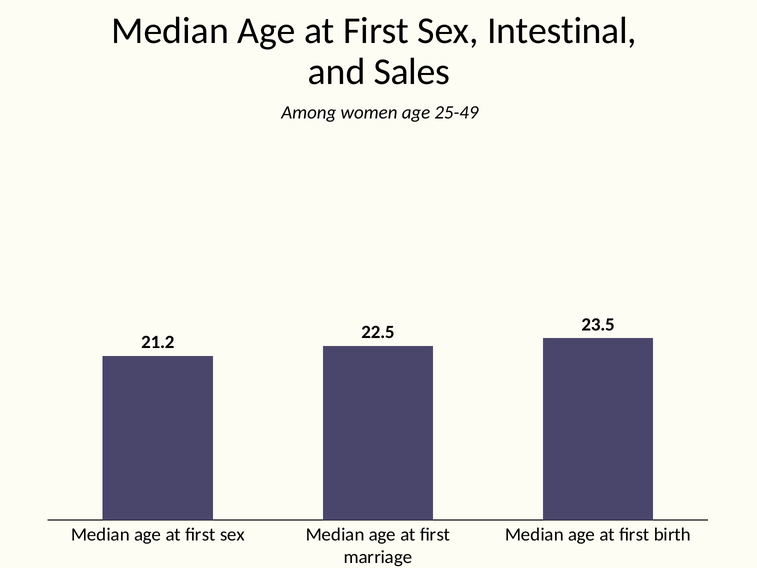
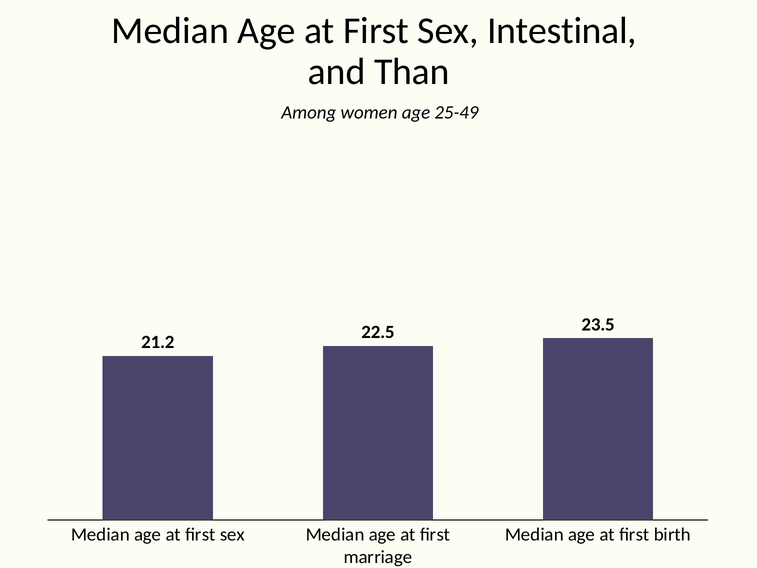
Sales: Sales -> Than
